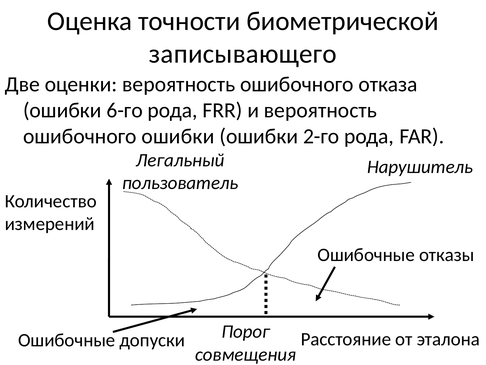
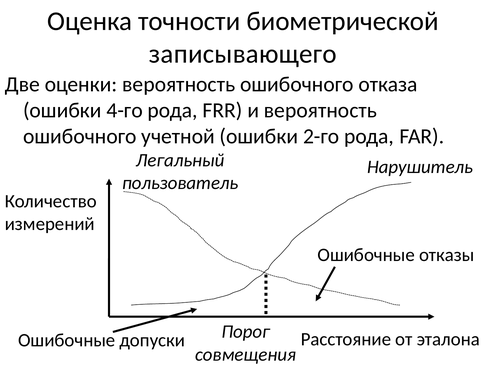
6-го: 6-го -> 4-го
ошибочного ошибки: ошибки -> учетной
